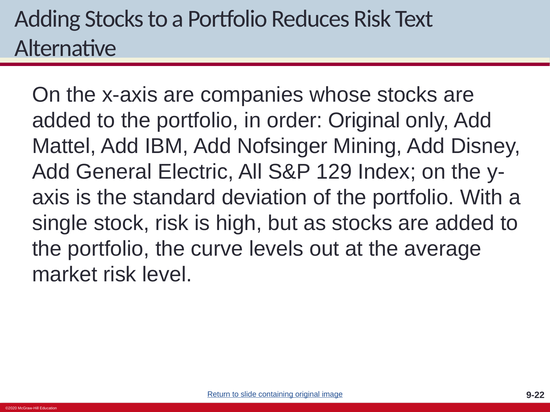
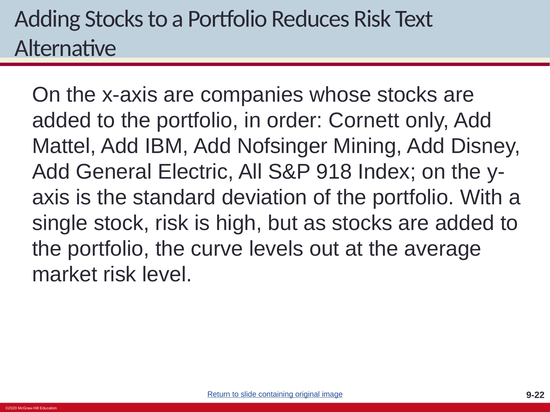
order Original: Original -> Cornett
129: 129 -> 918
